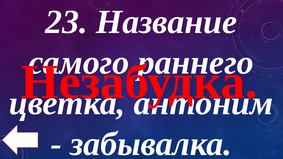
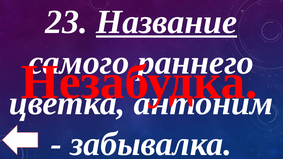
Название underline: none -> present
